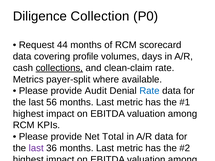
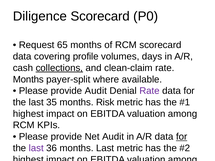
Diligence Collection: Collection -> Scorecard
44: 44 -> 65
Metrics at (28, 79): Metrics -> Months
Rate at (150, 91) colour: blue -> purple
56: 56 -> 35
Last at (105, 102): Last -> Risk
Net Total: Total -> Audit
for at (182, 137) underline: none -> present
